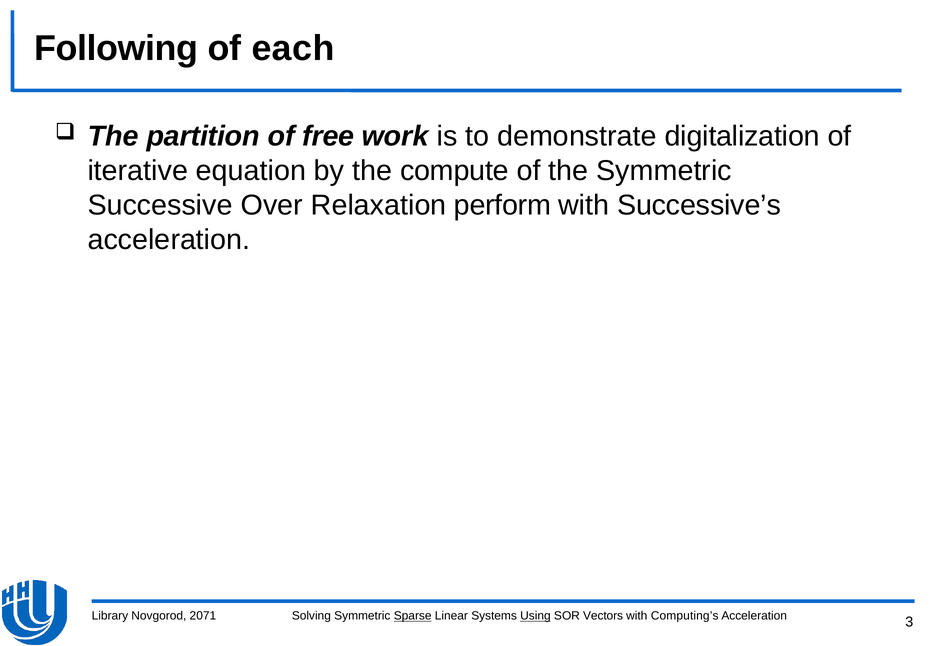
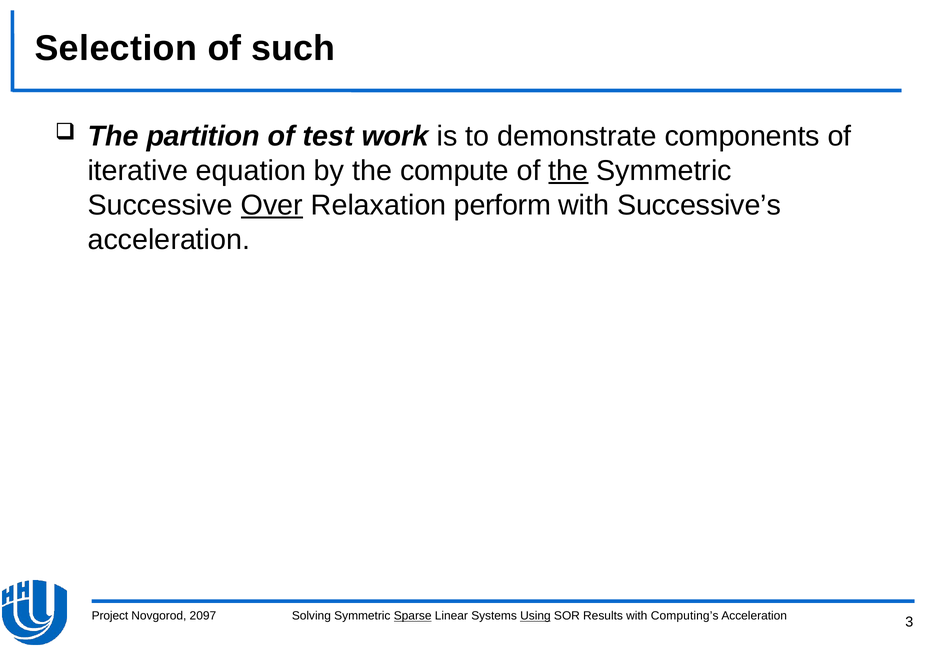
Following: Following -> Selection
each: each -> such
free: free -> test
digitalization: digitalization -> components
the at (568, 171) underline: none -> present
Over underline: none -> present
Library: Library -> Project
2071: 2071 -> 2097
Vectors: Vectors -> Results
